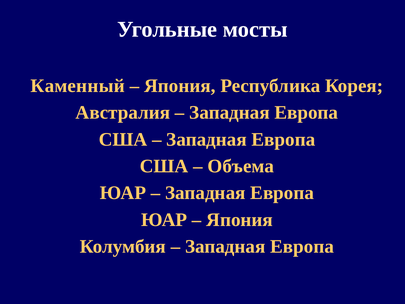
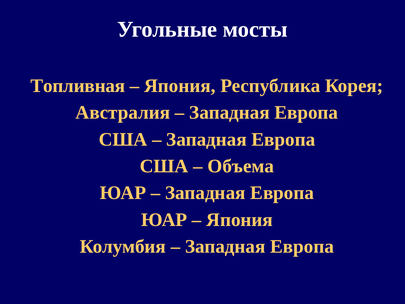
Каменный: Каменный -> Топливная
